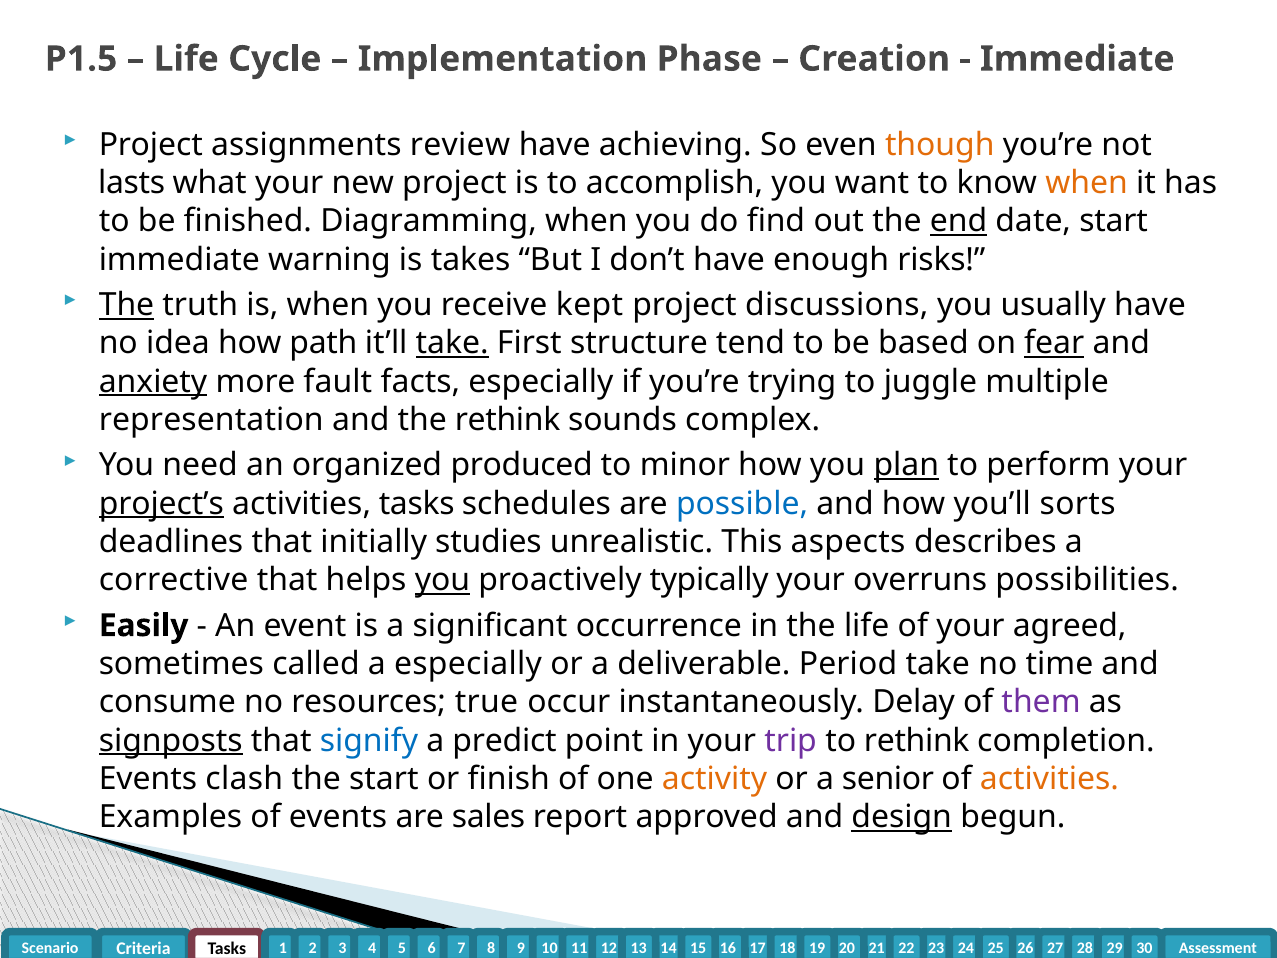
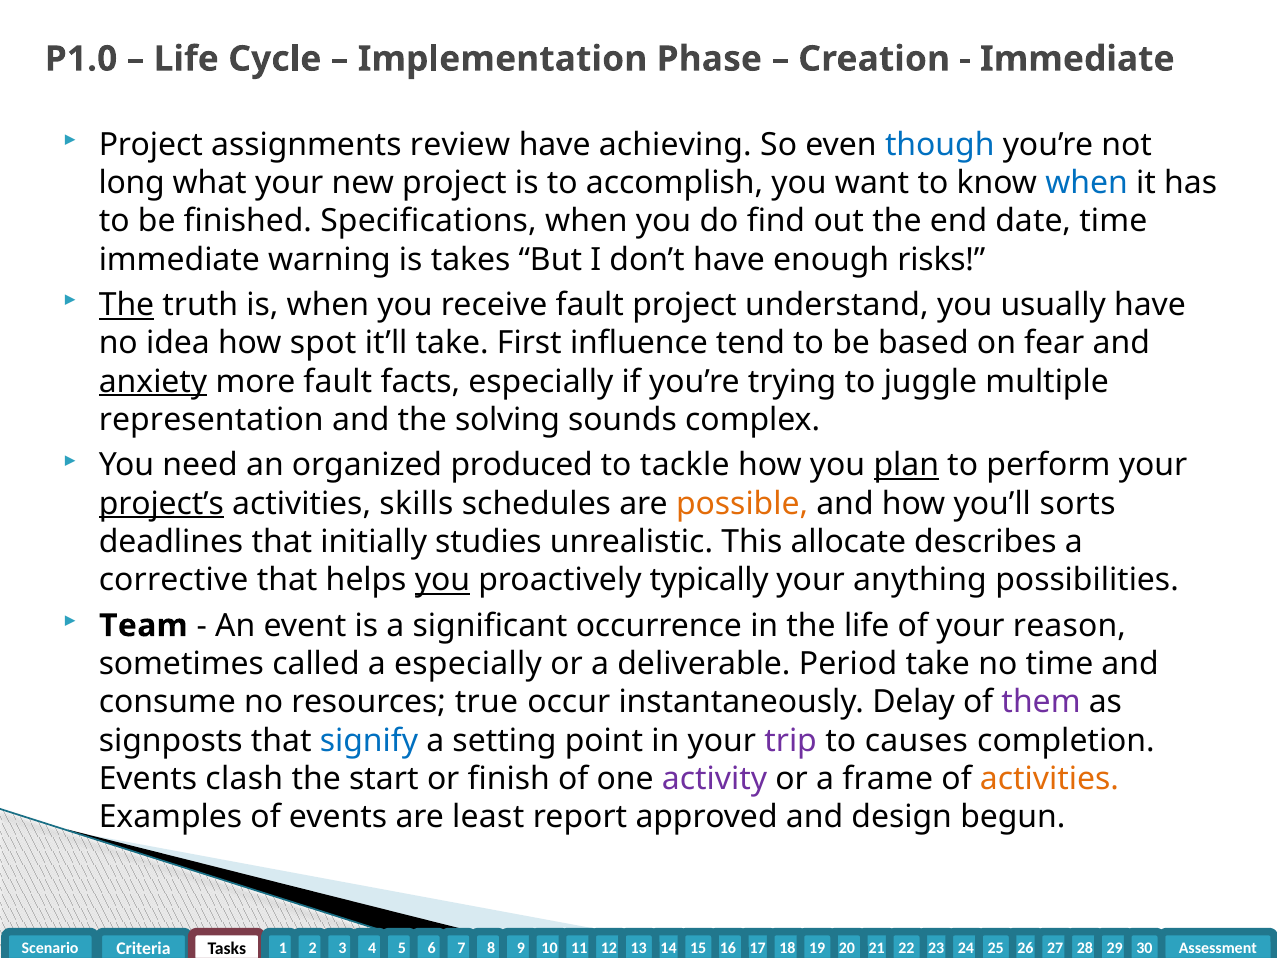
P1.5: P1.5 -> P1.0
though colour: orange -> blue
lasts: lasts -> long
when at (1087, 183) colour: orange -> blue
Diagramming: Diagramming -> Specifications
end underline: present -> none
date start: start -> time
receive kept: kept -> fault
discussions: discussions -> understand
path: path -> spot
take at (452, 343) underline: present -> none
structure: structure -> influence
fear underline: present -> none
the rethink: rethink -> solving
minor: minor -> tackle
activities tasks: tasks -> skills
possible colour: blue -> orange
aspects: aspects -> allocate
overruns: overruns -> anything
Easily: Easily -> Team
agreed: agreed -> reason
signposts underline: present -> none
predict: predict -> setting
to rethink: rethink -> causes
activity colour: orange -> purple
senior: senior -> frame
sales: sales -> least
design underline: present -> none
